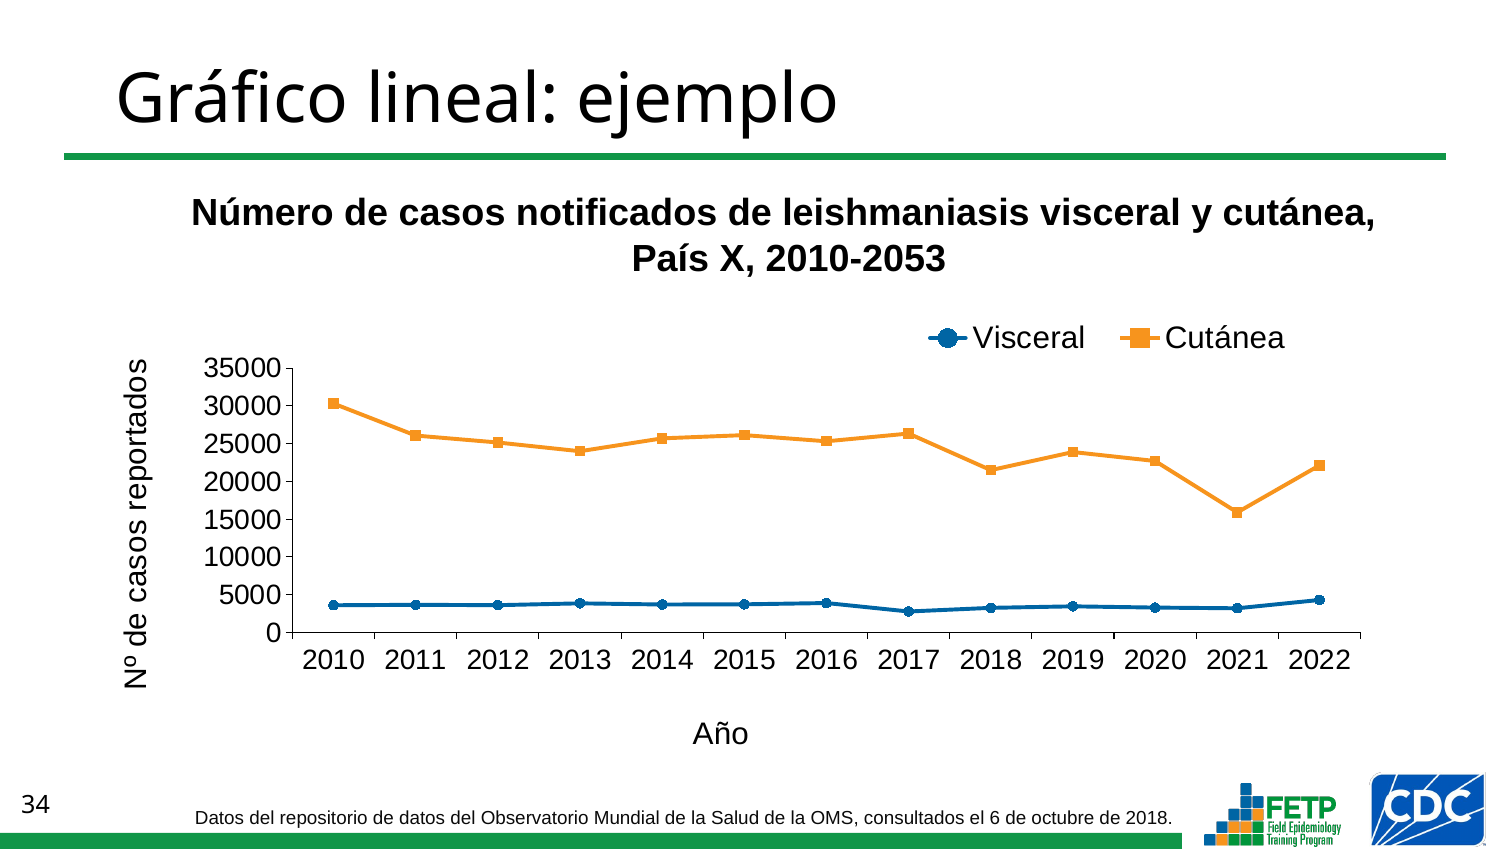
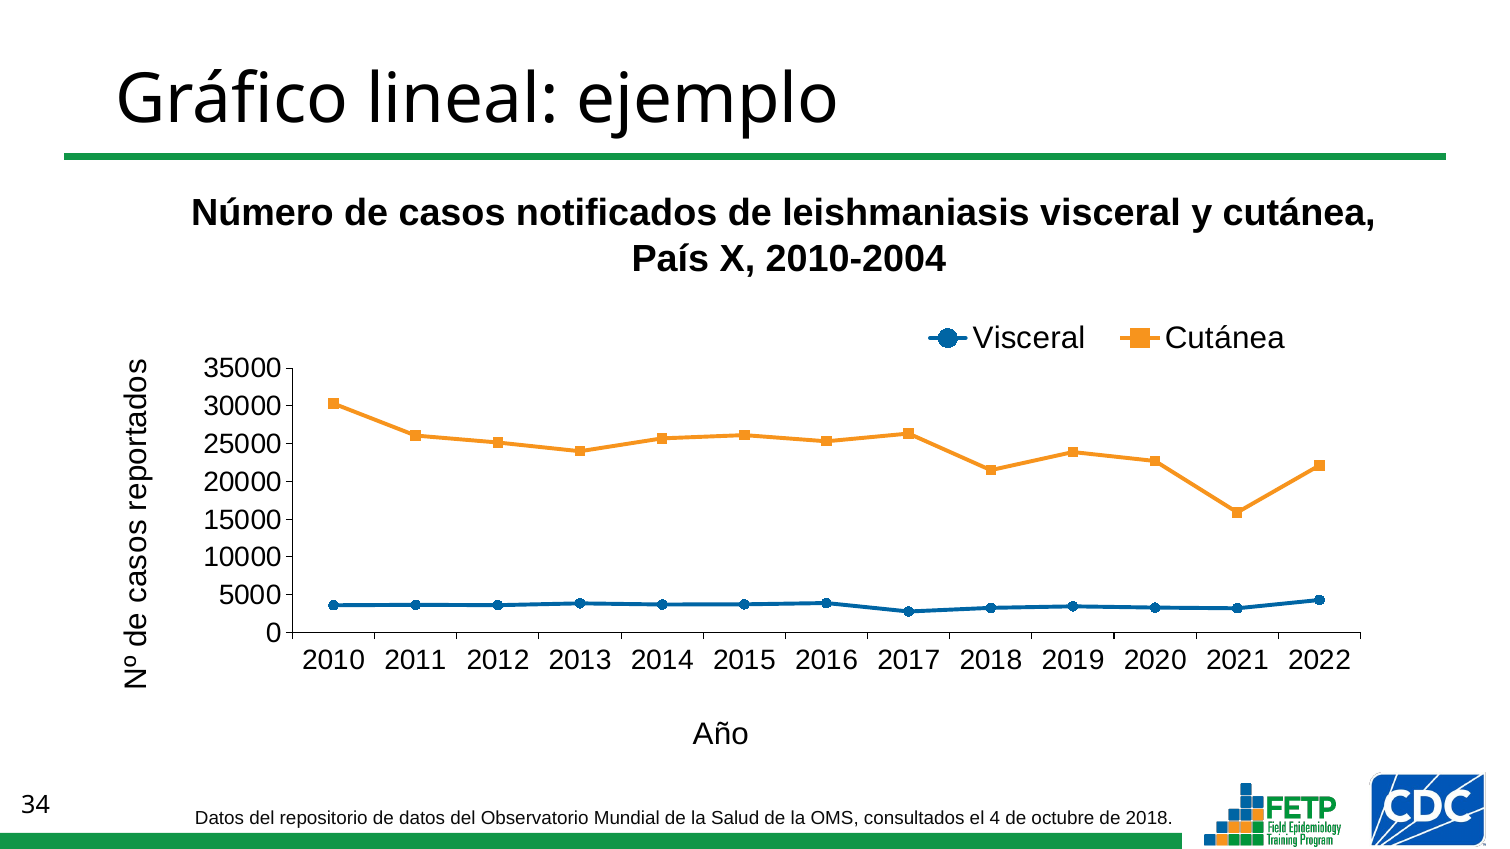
2010-2053: 2010-2053 -> 2010-2004
6: 6 -> 4
